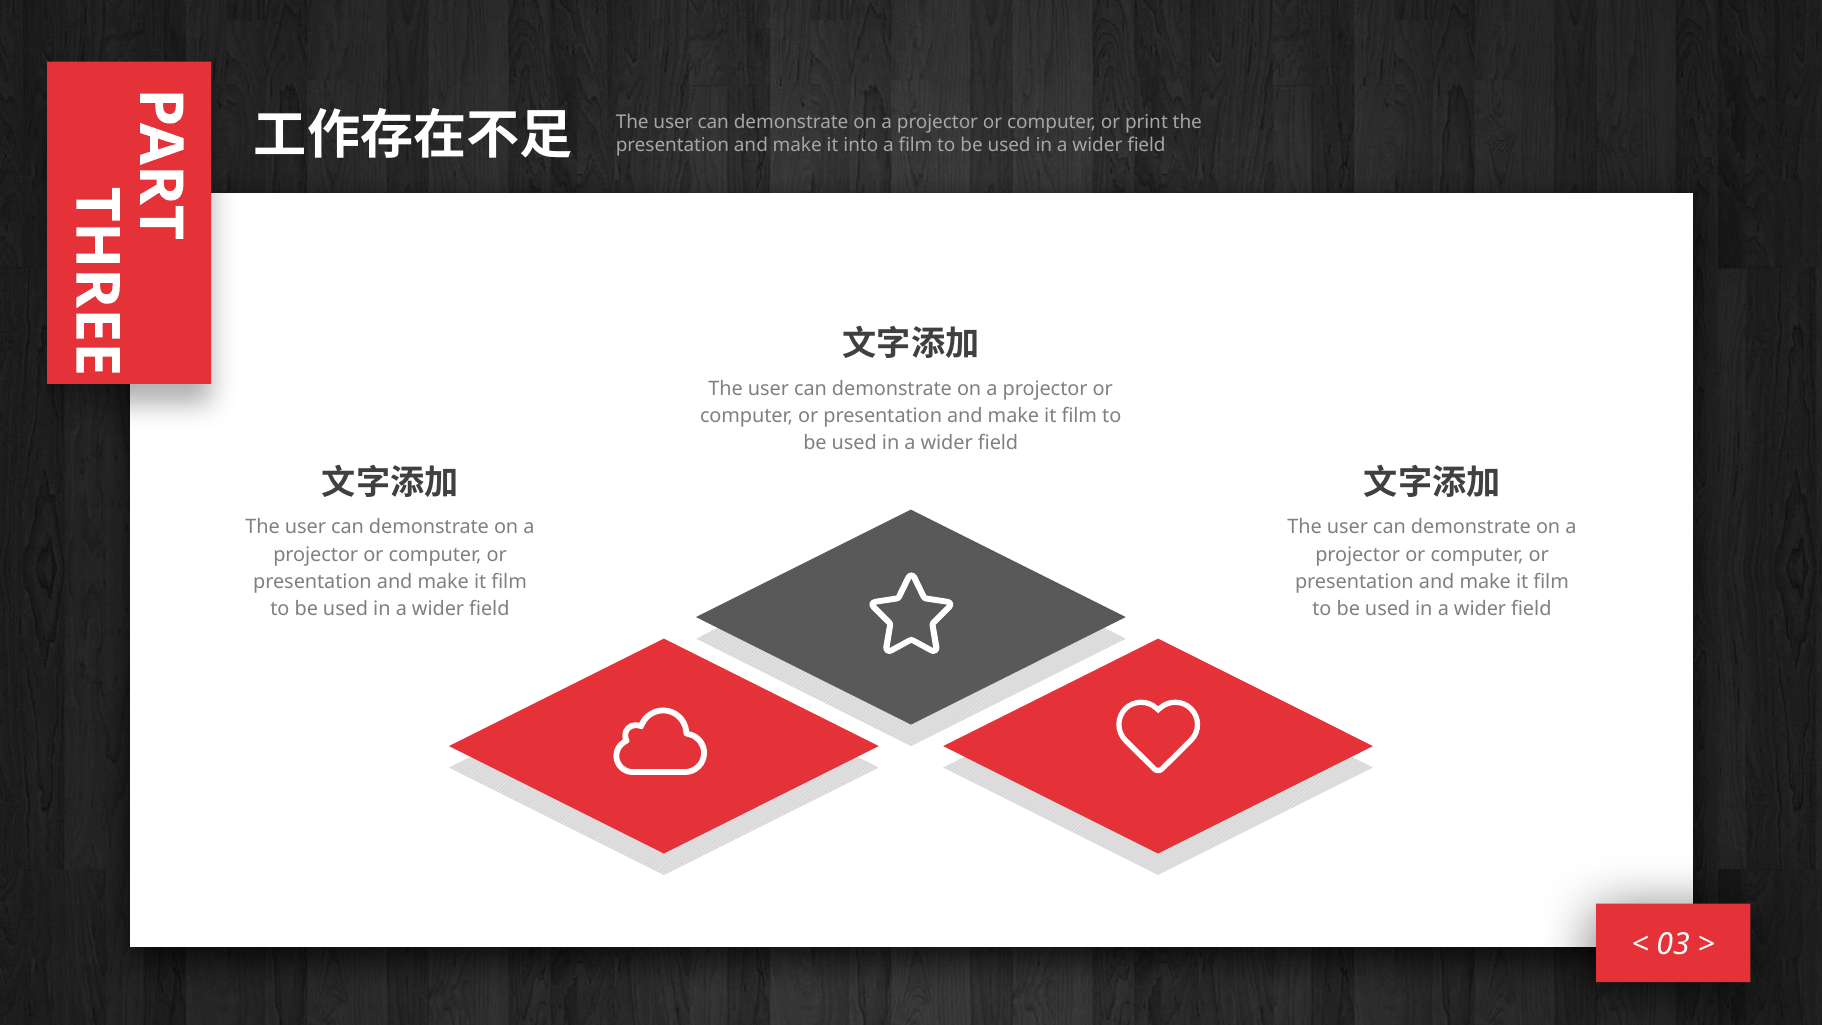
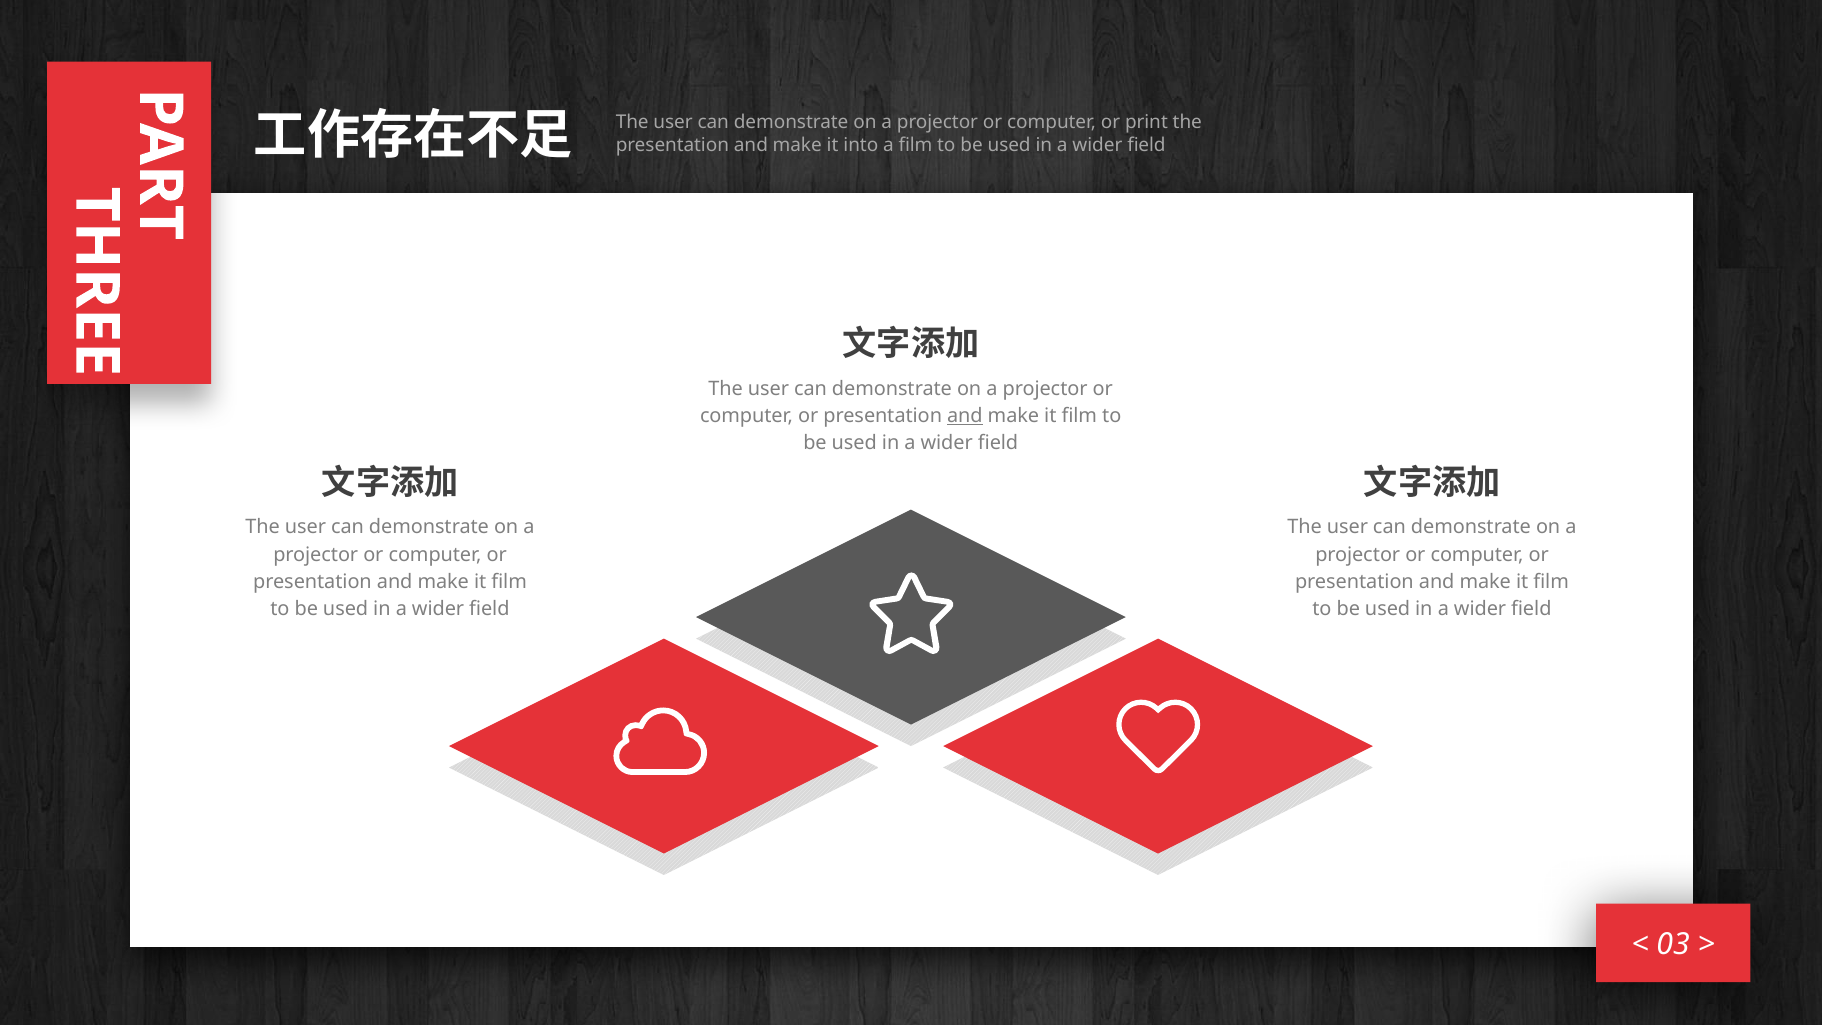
and at (965, 416) underline: none -> present
